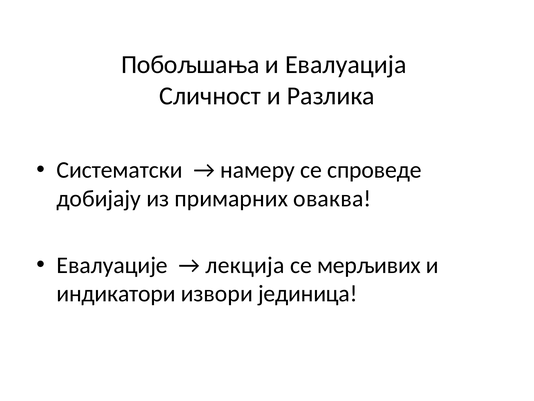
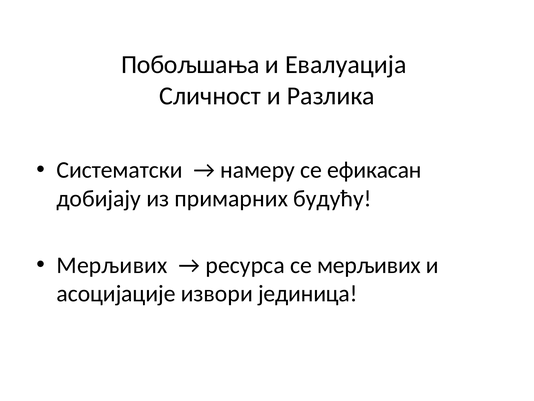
спроведе: спроведе -> ефикасан
оваква: оваква -> будућу
Евалуације at (112, 265): Евалуације -> Мерљивих
лекција: лекција -> ресурса
индикатори: индикатори -> асоцијације
